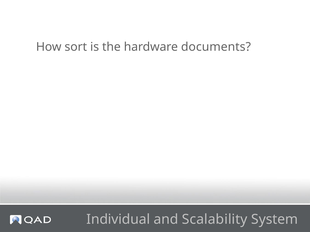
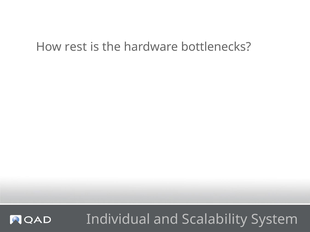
sort: sort -> rest
documents: documents -> bottlenecks
